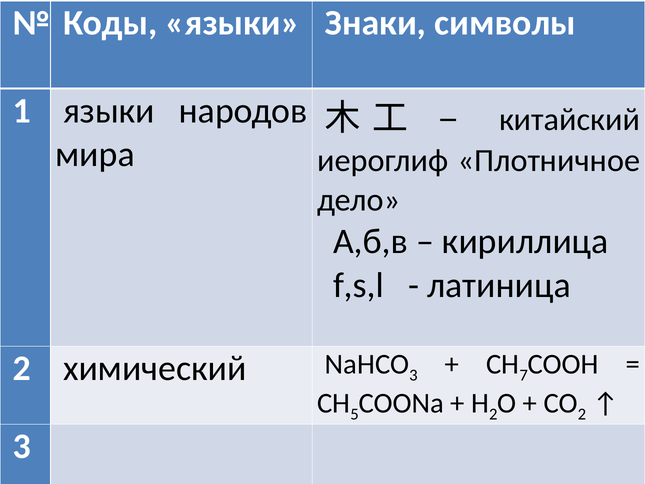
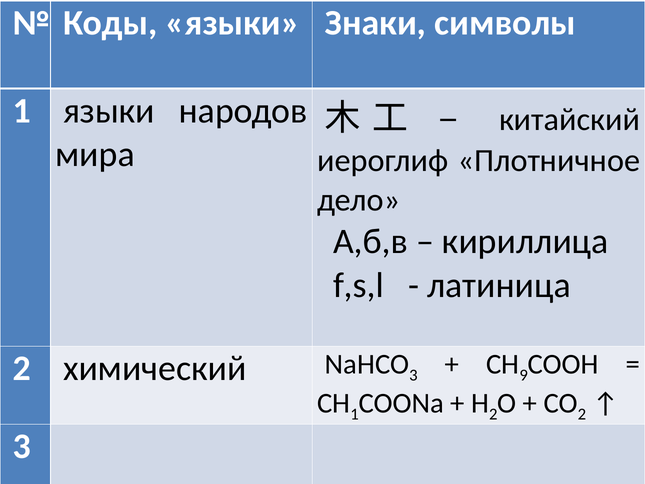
7: 7 -> 9
5 at (354, 414): 5 -> 1
